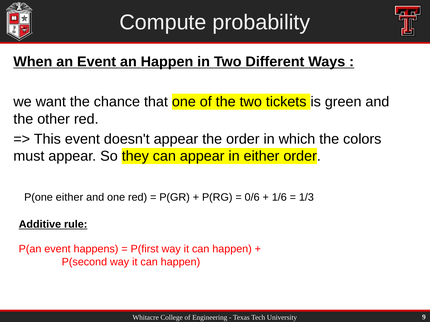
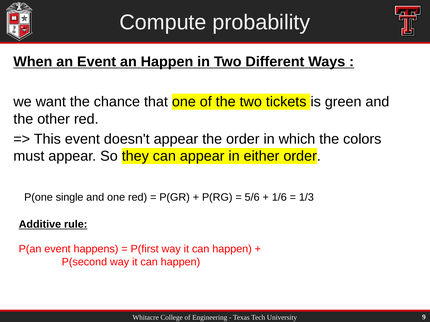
P(one either: either -> single
0/6: 0/6 -> 5/6
